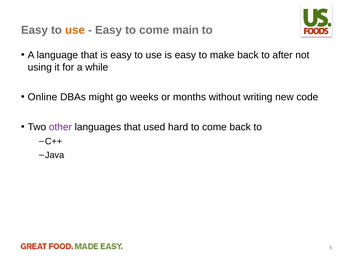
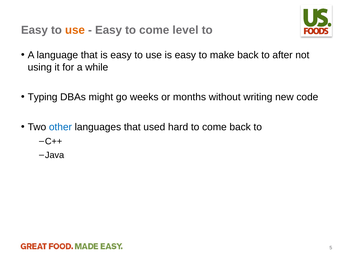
main: main -> level
Online: Online -> Typing
other colour: purple -> blue
